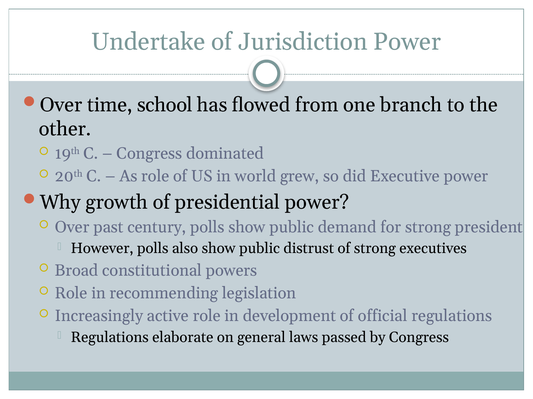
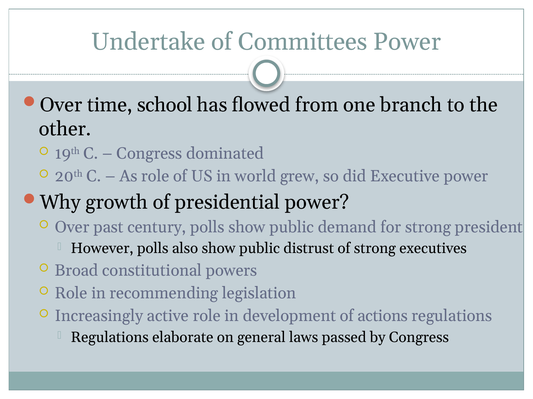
Jurisdiction: Jurisdiction -> Committees
official: official -> actions
